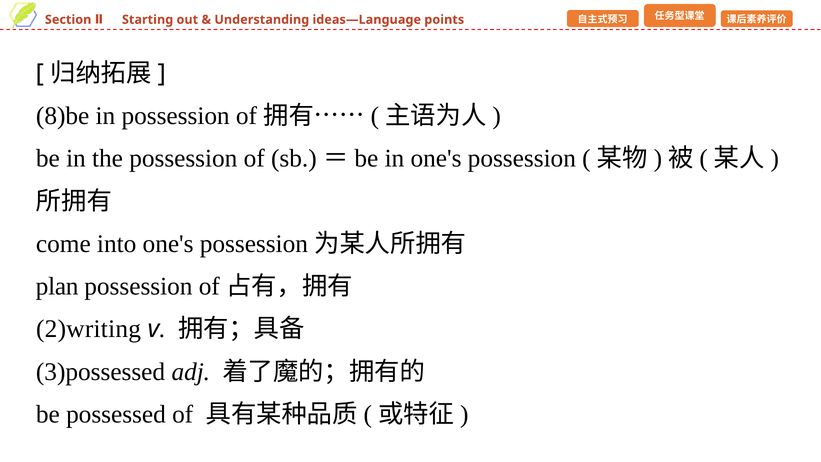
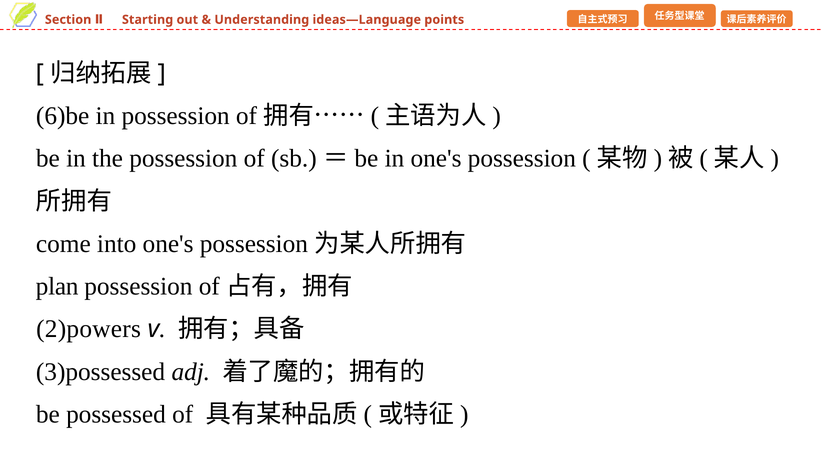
8)be: 8)be -> 6)be
2)writing: 2)writing -> 2)powers
